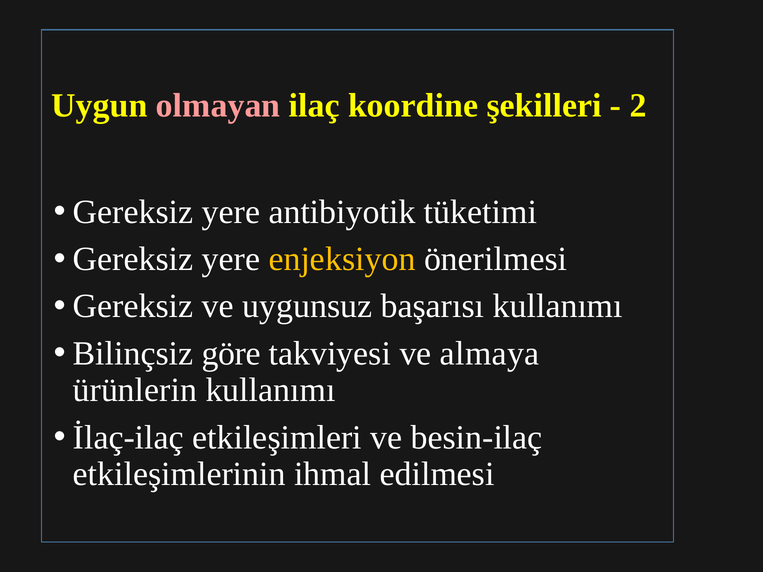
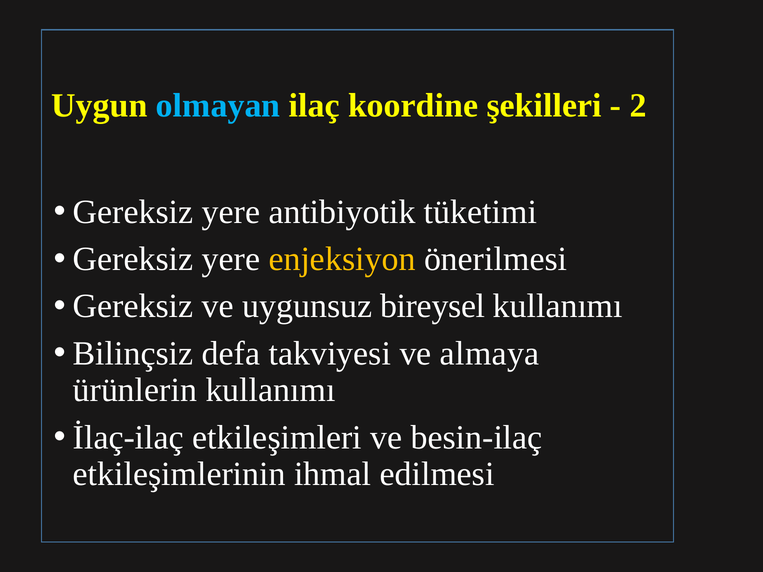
olmayan colour: pink -> light blue
başarısı: başarısı -> bireysel
göre: göre -> defa
